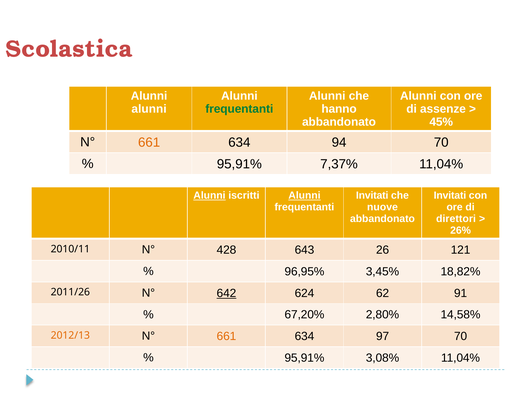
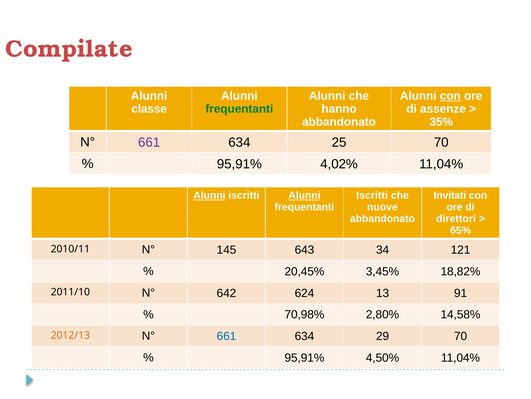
Scolastica: Scolastica -> Compilate
con at (450, 96) underline: none -> present
alunni at (149, 109): alunni -> classe
45%: 45% -> 35%
661 at (149, 142) colour: orange -> purple
94: 94 -> 25
7,37%: 7,37% -> 4,02%
Invitati at (372, 195): Invitati -> Iscritti
26%: 26% -> 65%
428: 428 -> 145
26: 26 -> 34
96,95%: 96,95% -> 20,45%
2011/26: 2011/26 -> 2011/10
642 underline: present -> none
62: 62 -> 13
67,20%: 67,20% -> 70,98%
661 at (226, 336) colour: orange -> blue
97: 97 -> 29
3,08%: 3,08% -> 4,50%
